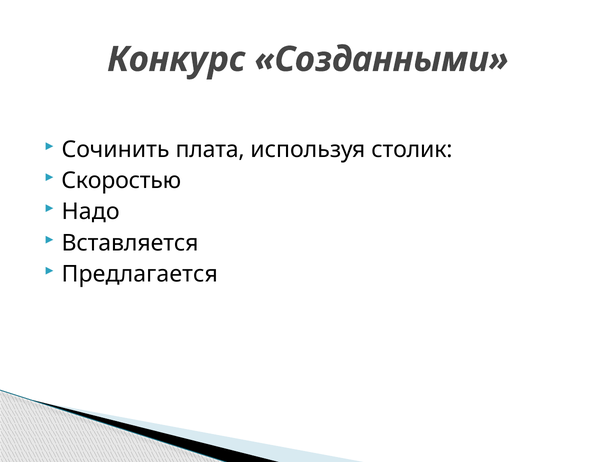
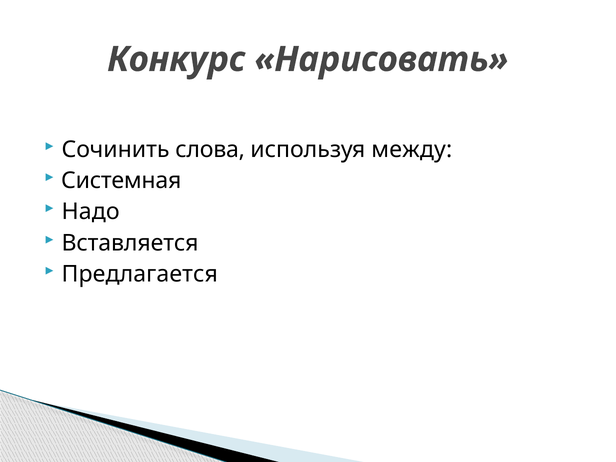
Созданными: Созданными -> Нарисовать
плата: плата -> слова
столик: столик -> между
Скоростью: Скоростью -> Системная
